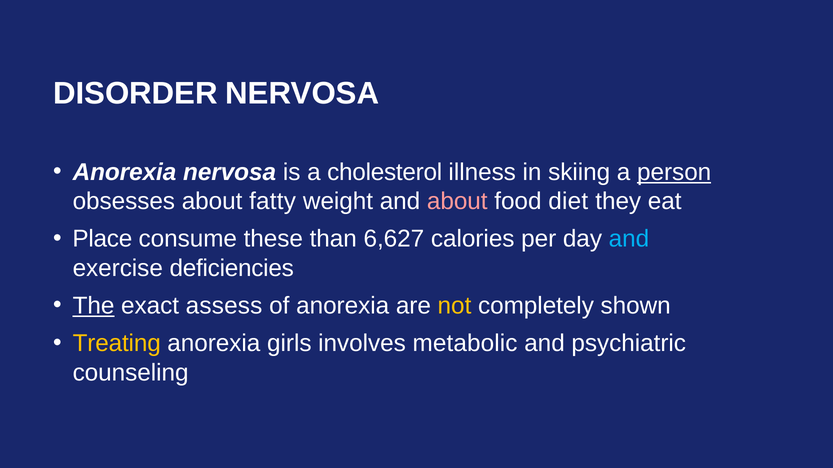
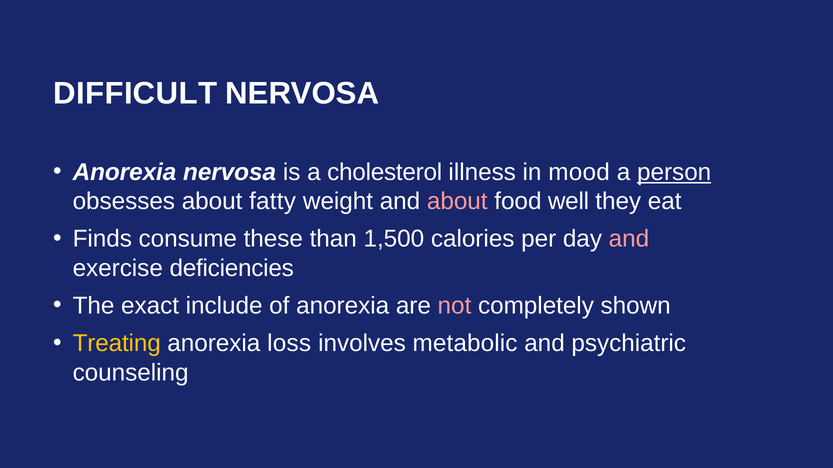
DISORDER: DISORDER -> DIFFICULT
skiing: skiing -> mood
diet: diet -> well
Place: Place -> Finds
6,627: 6,627 -> 1,500
and at (629, 239) colour: light blue -> pink
The underline: present -> none
assess: assess -> include
not colour: yellow -> pink
girls: girls -> loss
